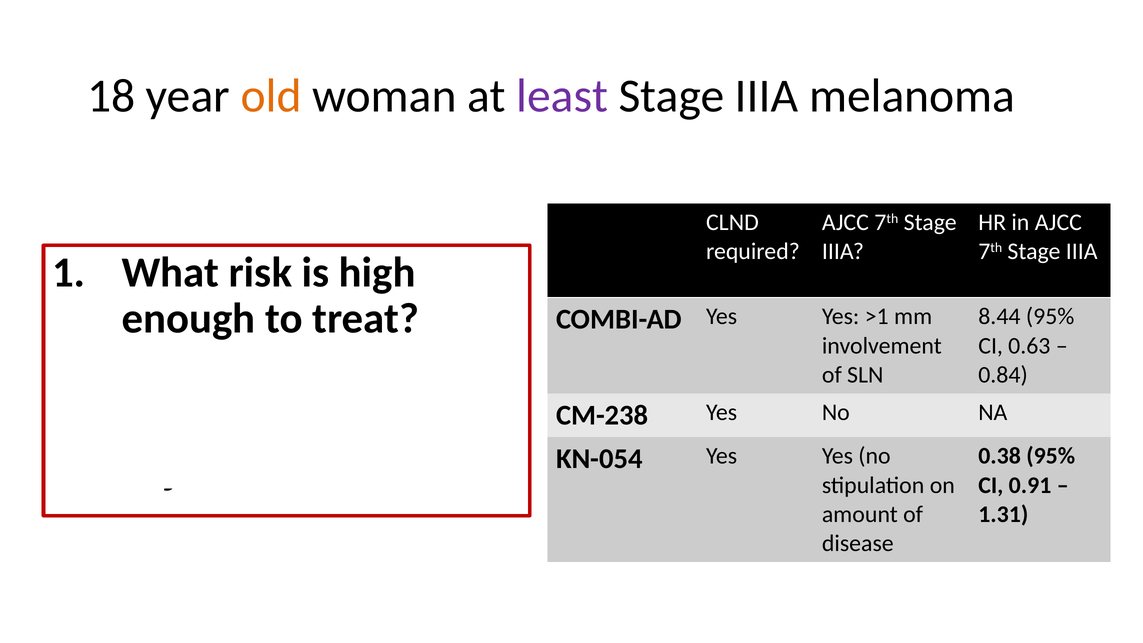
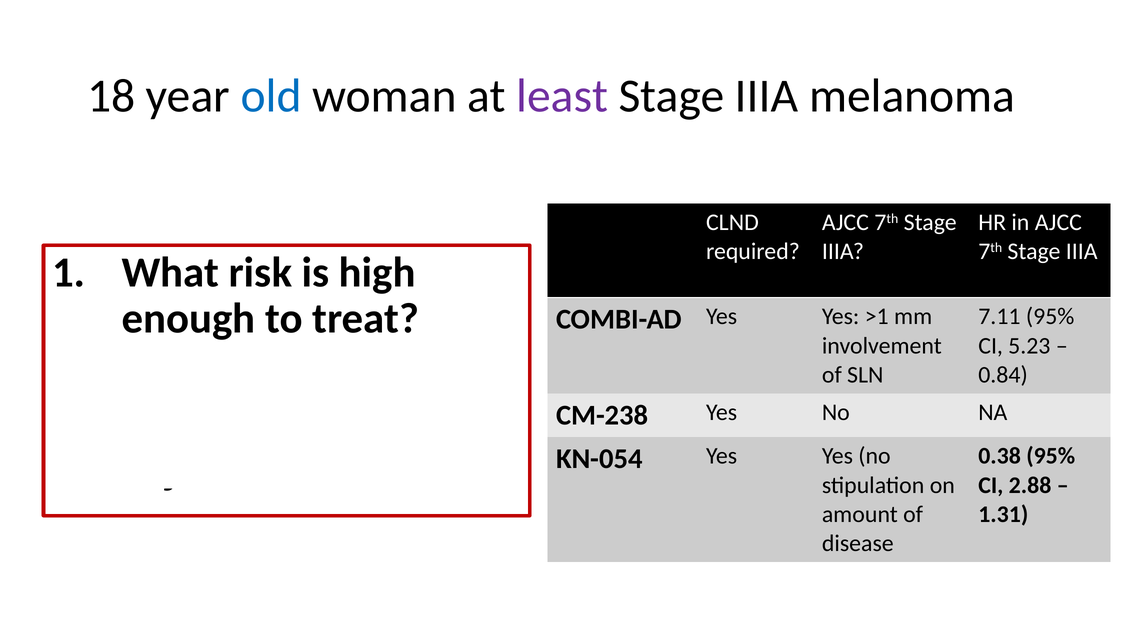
old colour: orange -> blue
8.44: 8.44 -> 7.11
0.63: 0.63 -> 5.23
0.91: 0.91 -> 2.88
